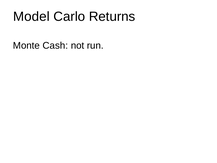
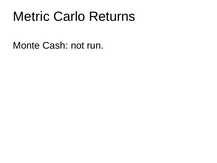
Model: Model -> Metric
